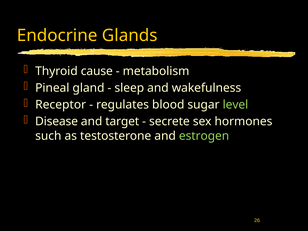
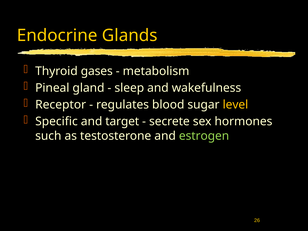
cause: cause -> gases
level colour: light green -> yellow
Disease: Disease -> Specific
